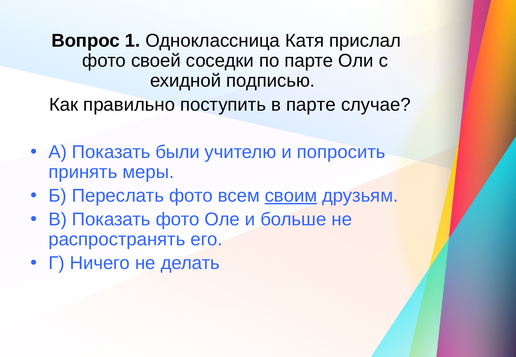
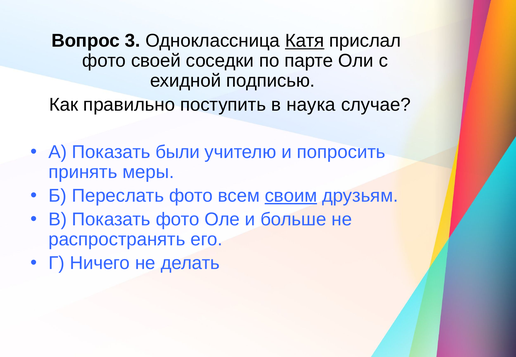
1: 1 -> 3
Катя underline: none -> present
в парте: парте -> наука
